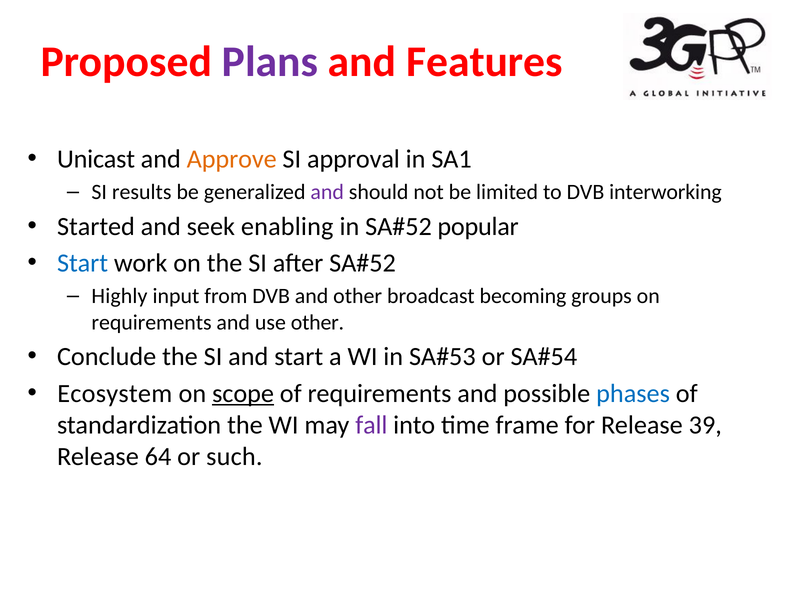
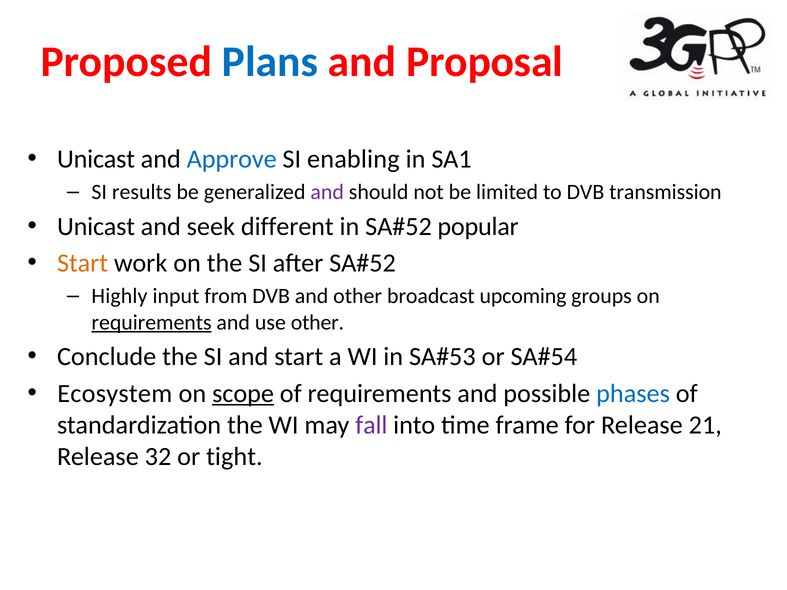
Plans colour: purple -> blue
Features: Features -> Proposal
Approve colour: orange -> blue
approval: approval -> enabling
interworking: interworking -> transmission
Started at (96, 227): Started -> Unicast
enabling: enabling -> different
Start at (83, 263) colour: blue -> orange
becoming: becoming -> upcoming
requirements at (152, 322) underline: none -> present
39: 39 -> 21
64: 64 -> 32
such: such -> tight
